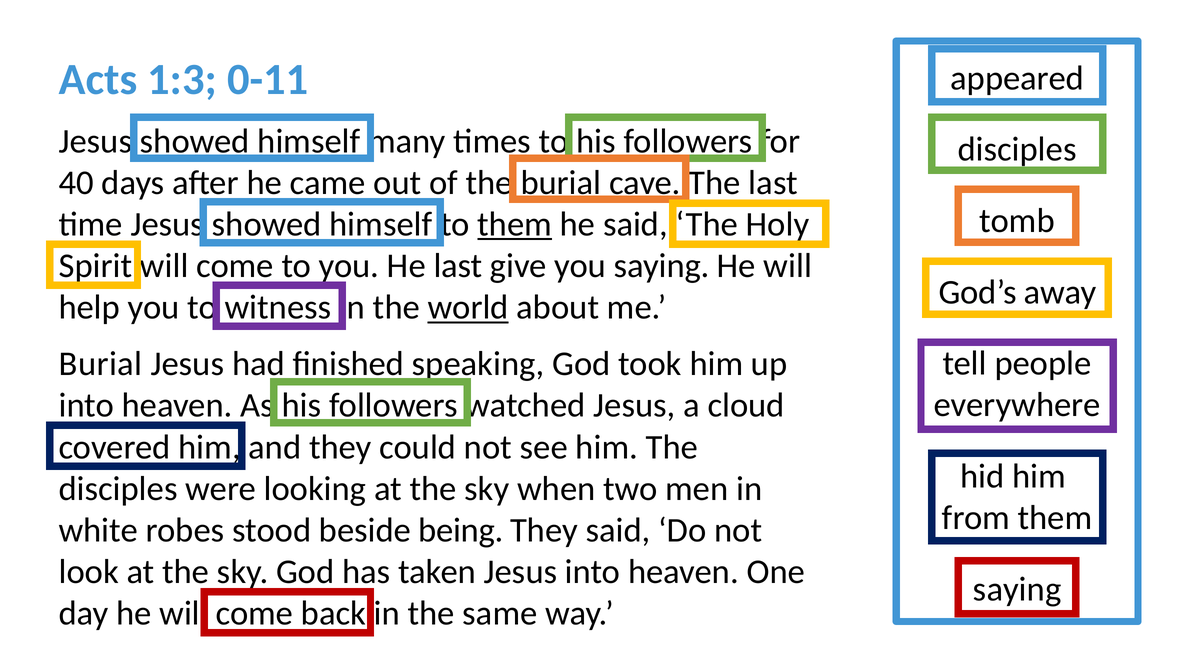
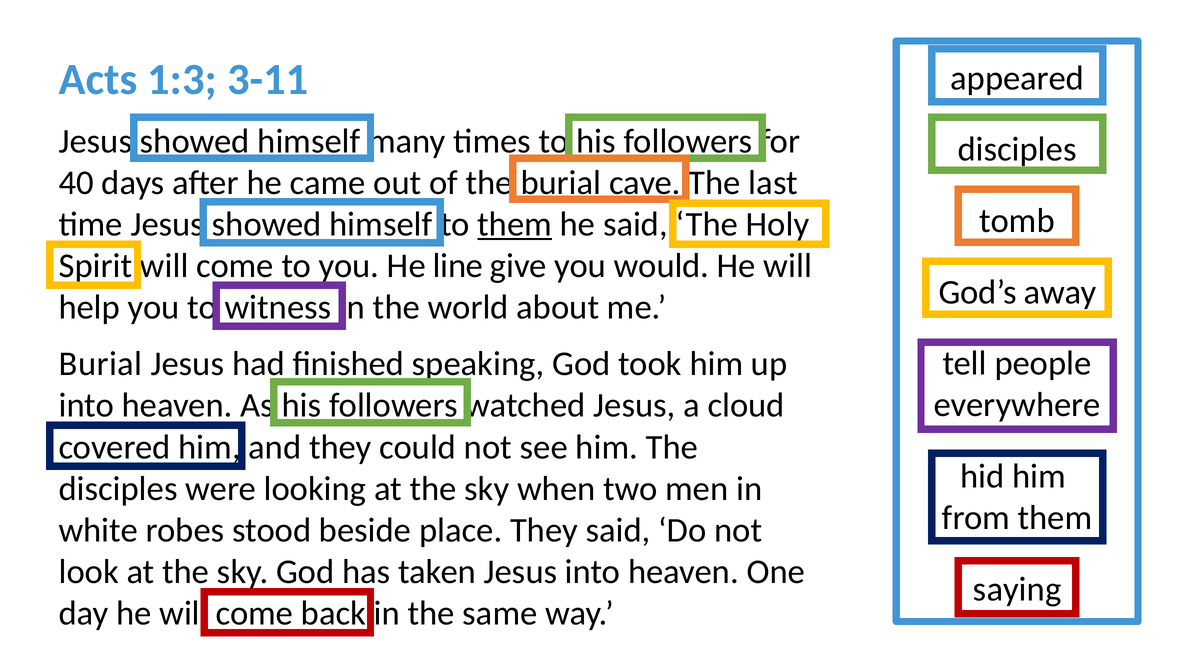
0-11: 0-11 -> 3-11
He last: last -> line
you saying: saying -> would
world underline: present -> none
being: being -> place
